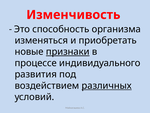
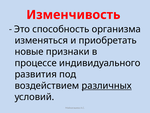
признаки underline: present -> none
